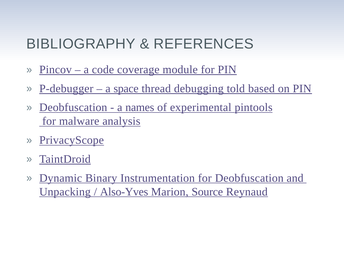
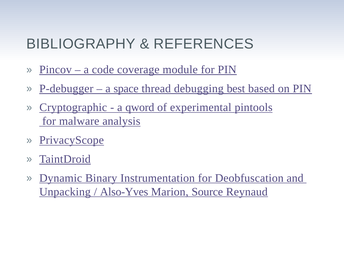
told: told -> best
Deobfuscation at (73, 107): Deobfuscation -> Cryptographic
names: names -> qword
